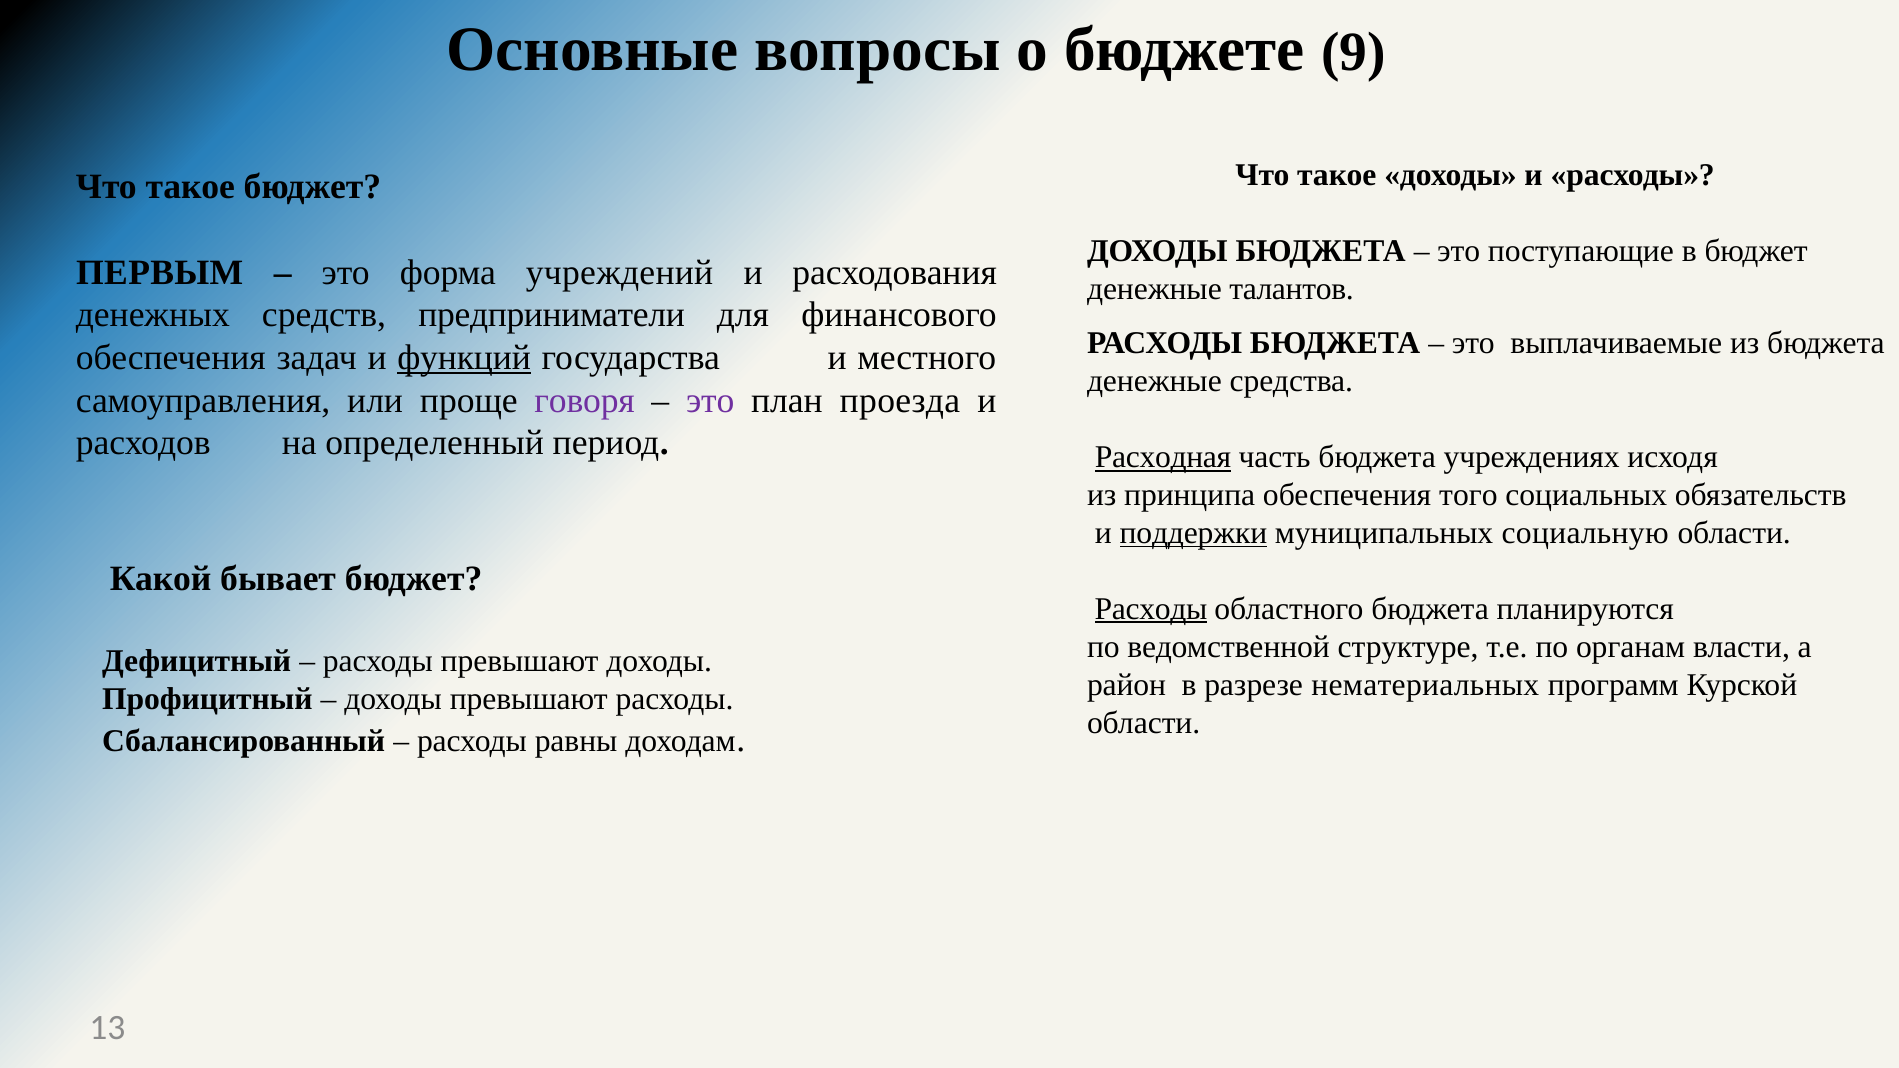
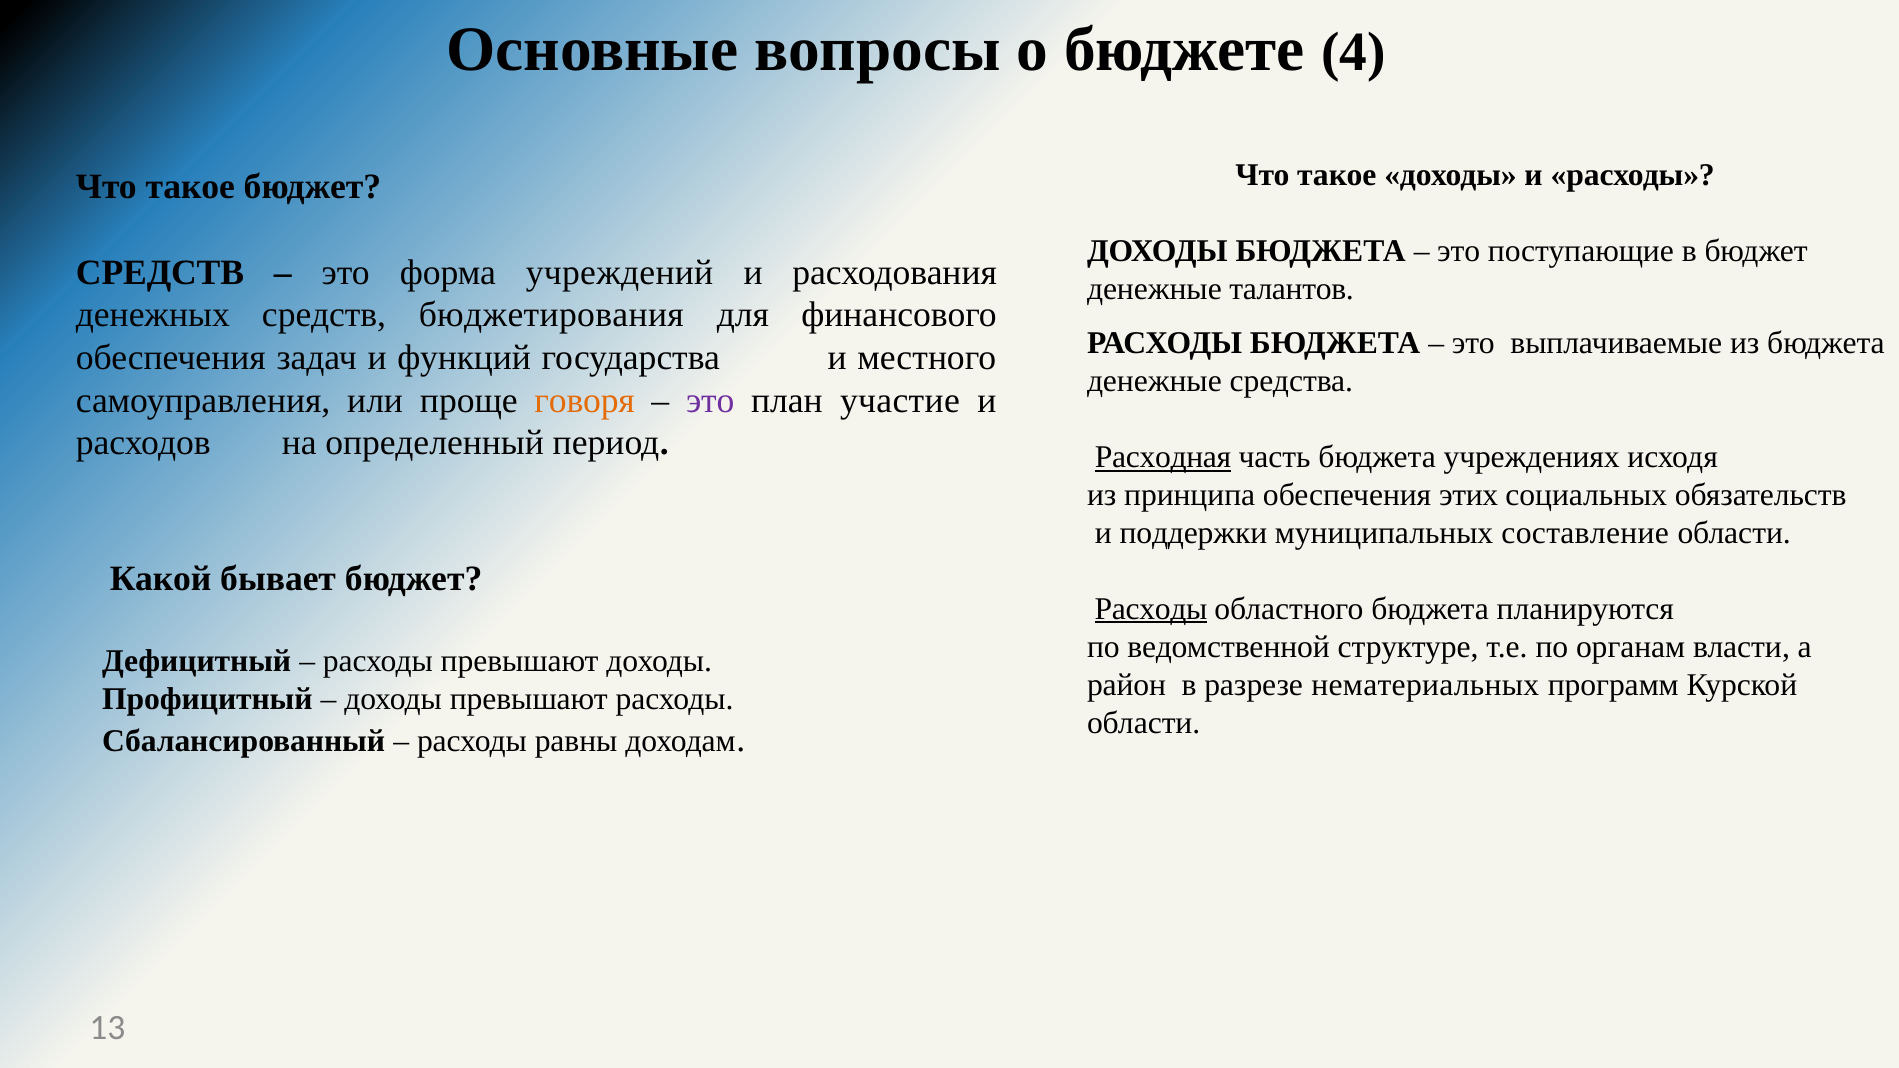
9: 9 -> 4
ПЕРВЫМ at (160, 272): ПЕРВЫМ -> СРЕДСТВ
предприниматели: предприниматели -> бюджетирования
функций underline: present -> none
говоря colour: purple -> orange
проезда: проезда -> участие
того: того -> этих
поддержки underline: present -> none
социальную: социальную -> составление
